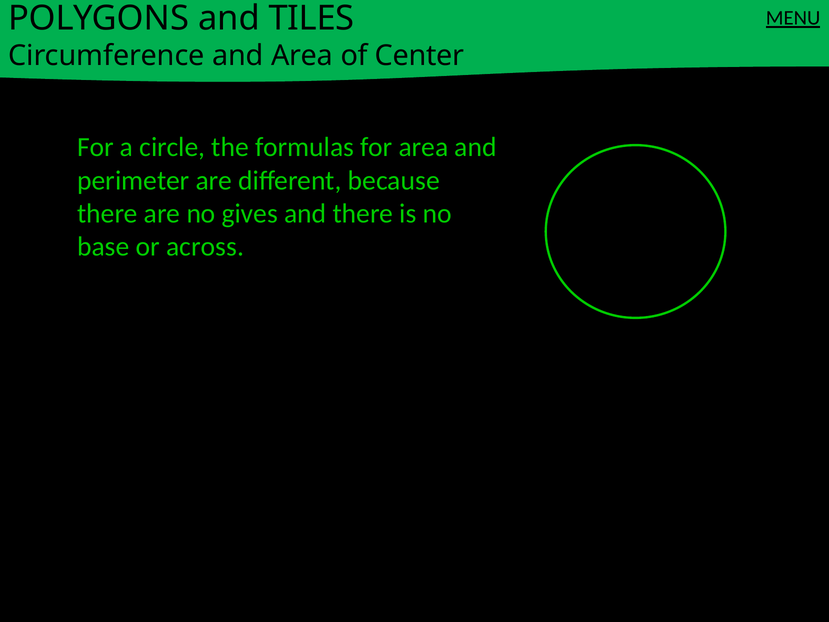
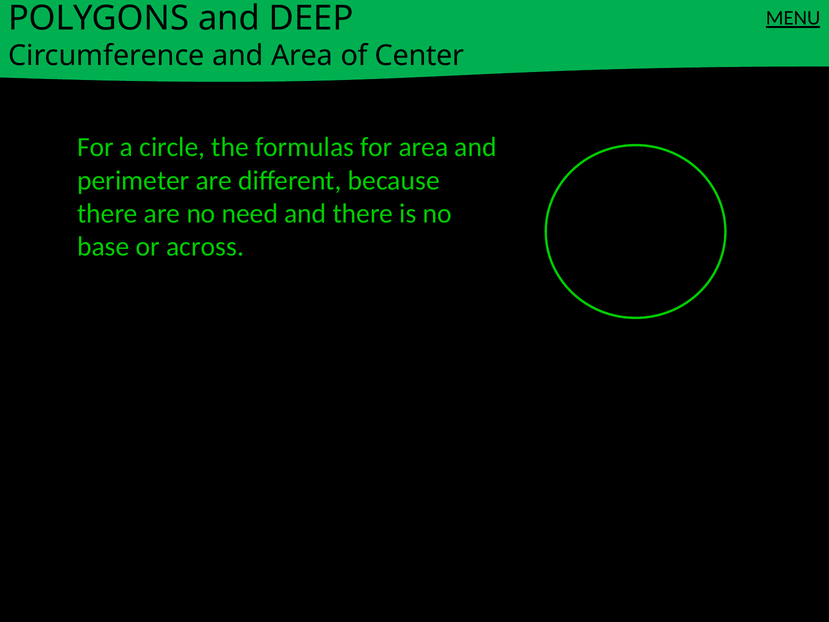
TILES: TILES -> DEEP
gives: gives -> need
